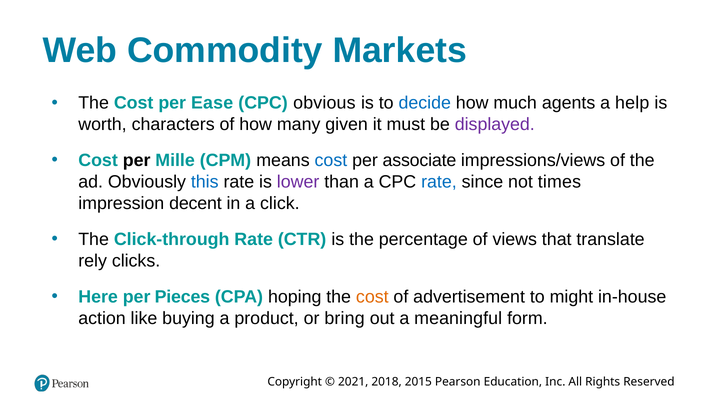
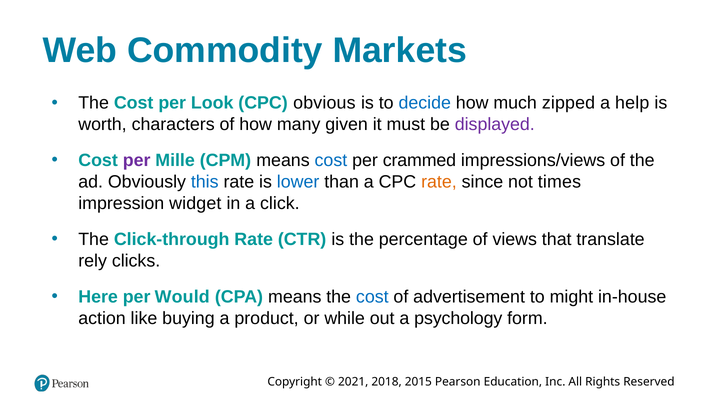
Ease: Ease -> Look
agents: agents -> zipped
per at (137, 161) colour: black -> purple
associate: associate -> crammed
lower colour: purple -> blue
rate at (439, 182) colour: blue -> orange
decent: decent -> widget
Pieces: Pieces -> Would
CPA hoping: hoping -> means
cost at (372, 297) colour: orange -> blue
bring: bring -> while
meaningful: meaningful -> psychology
